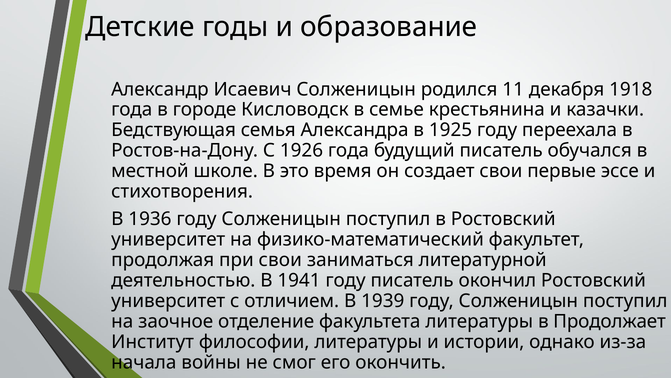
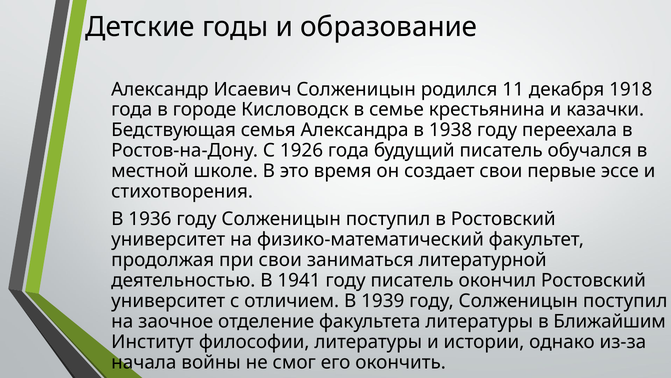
1925: 1925 -> 1938
Продолжает: Продолжает -> Ближайшим
